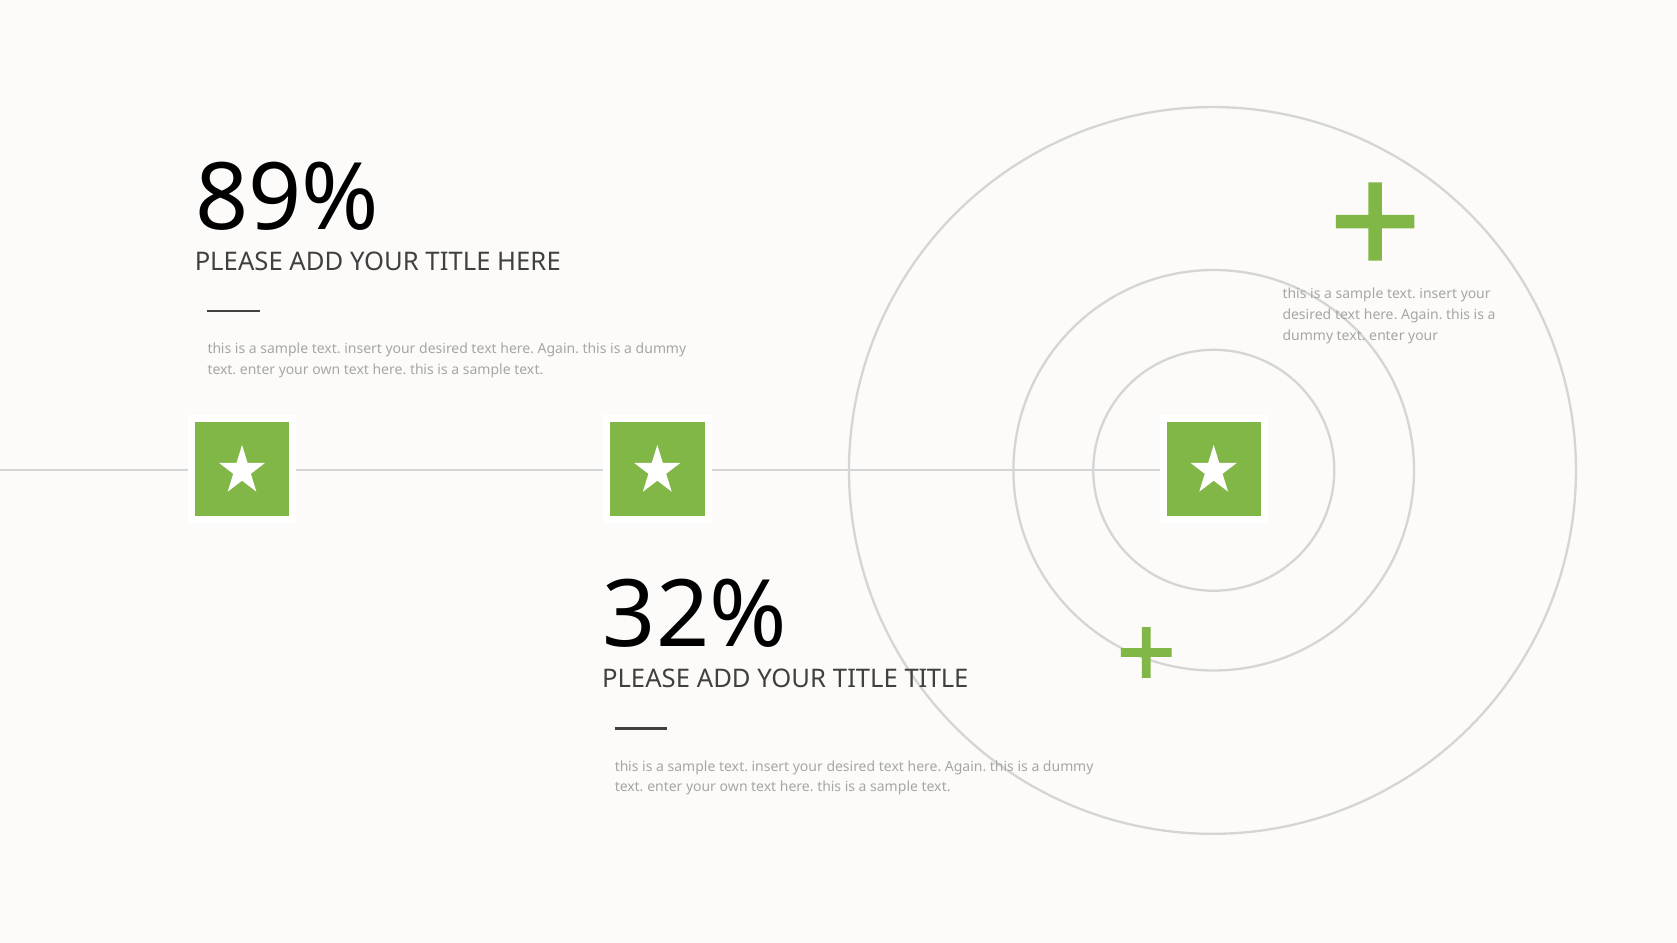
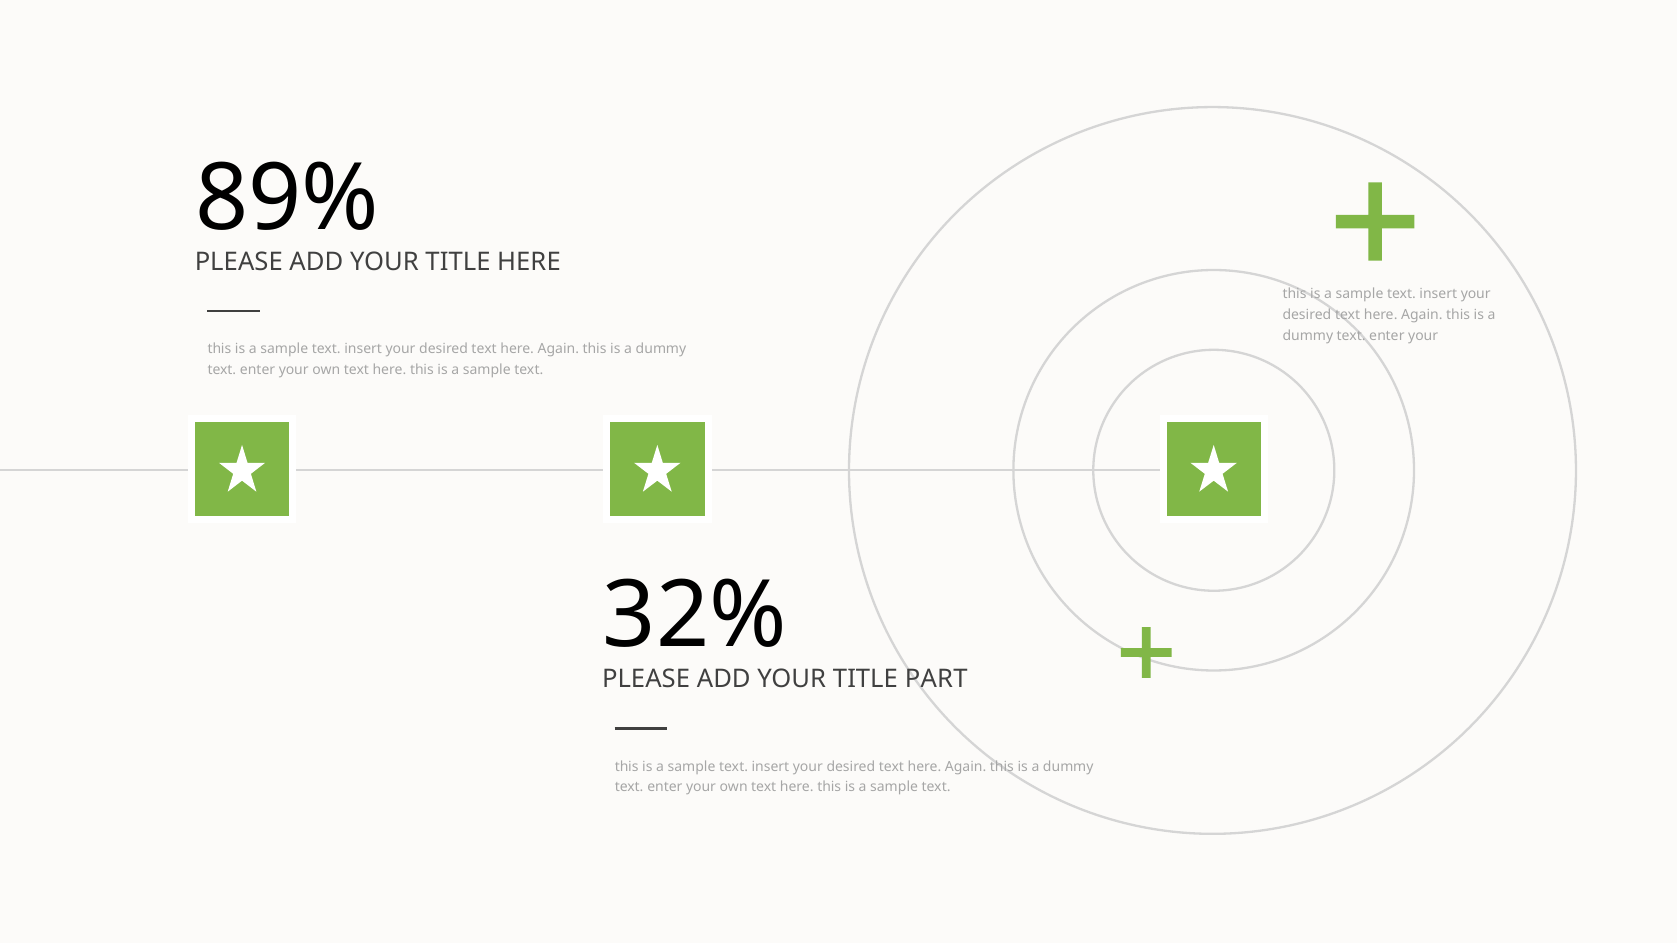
TITLE TITLE: TITLE -> PART
